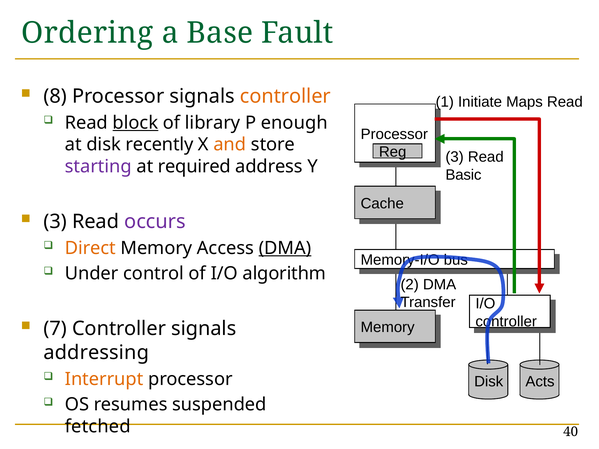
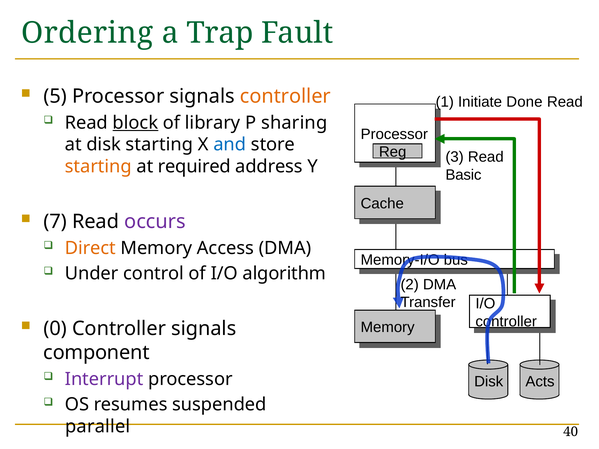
Base: Base -> Trap
8: 8 -> 5
Maps: Maps -> Done
enough: enough -> sharing
disk recently: recently -> starting
and colour: orange -> blue
starting at (98, 167) colour: purple -> orange
3 at (55, 222): 3 -> 7
DMA at (285, 248) underline: present -> none
7: 7 -> 0
addressing: addressing -> component
Interrupt colour: orange -> purple
fetched: fetched -> parallel
